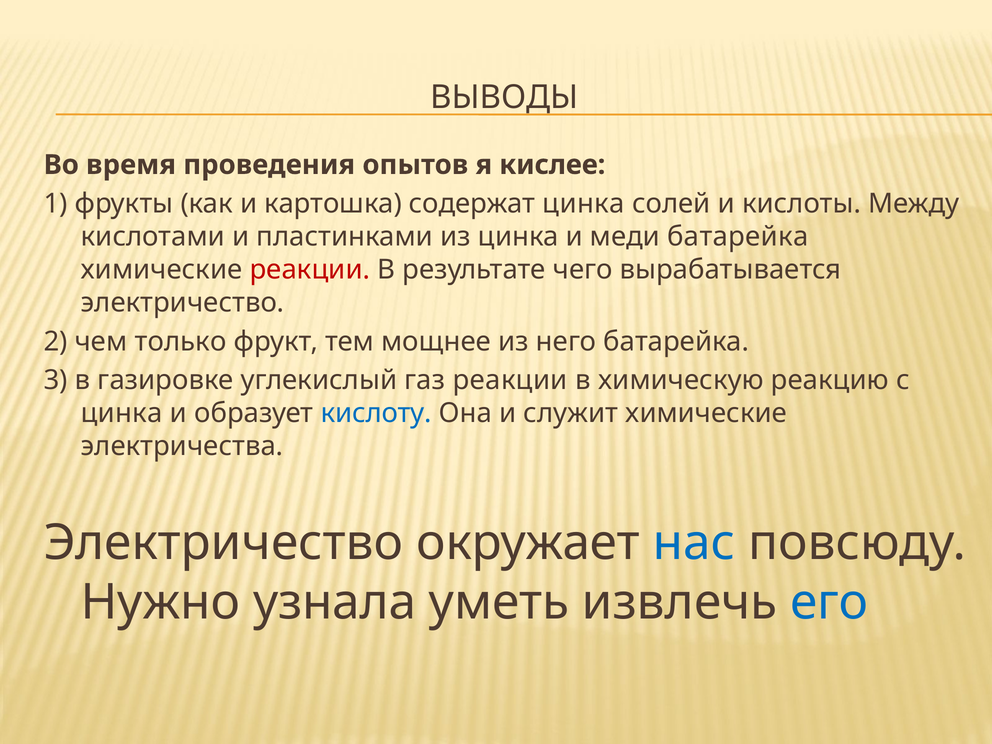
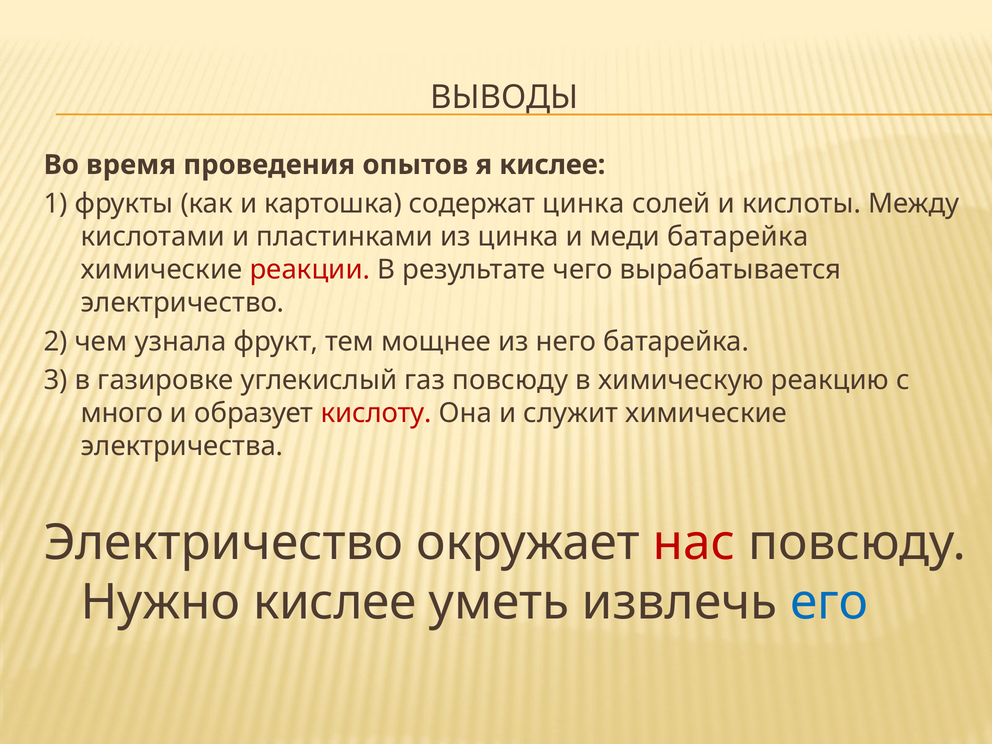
только: только -> узнала
газ реакции: реакции -> повсюду
цинка at (122, 413): цинка -> много
кислоту colour: blue -> red
нас colour: blue -> red
Нужно узнала: узнала -> кислее
